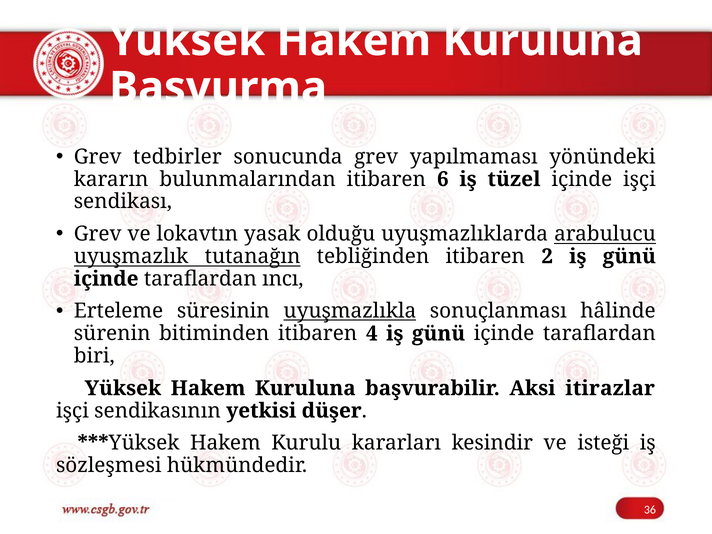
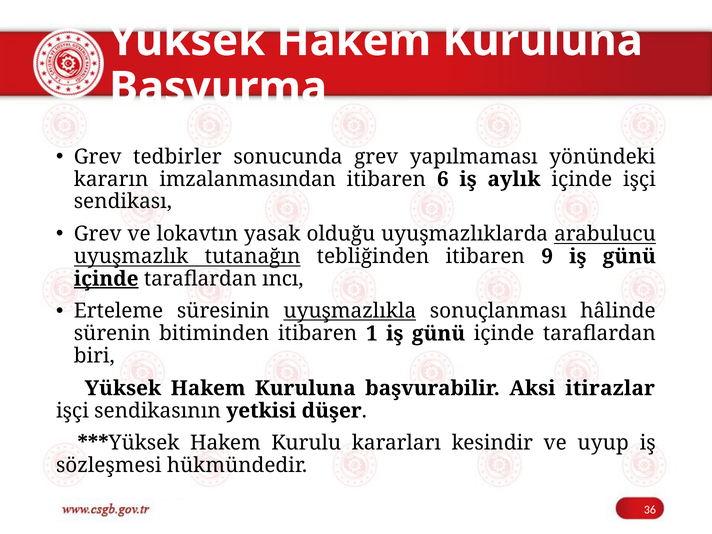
bulunmalarından: bulunmalarından -> imzalanmasından
tüzel: tüzel -> aylık
2: 2 -> 9
içinde at (106, 279) underline: none -> present
4: 4 -> 1
isteği: isteği -> uyup
